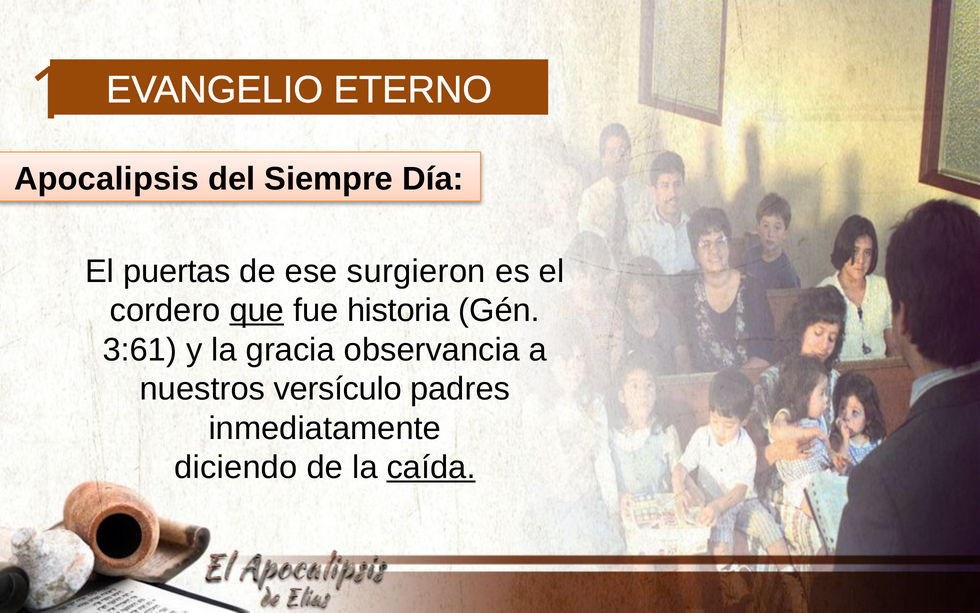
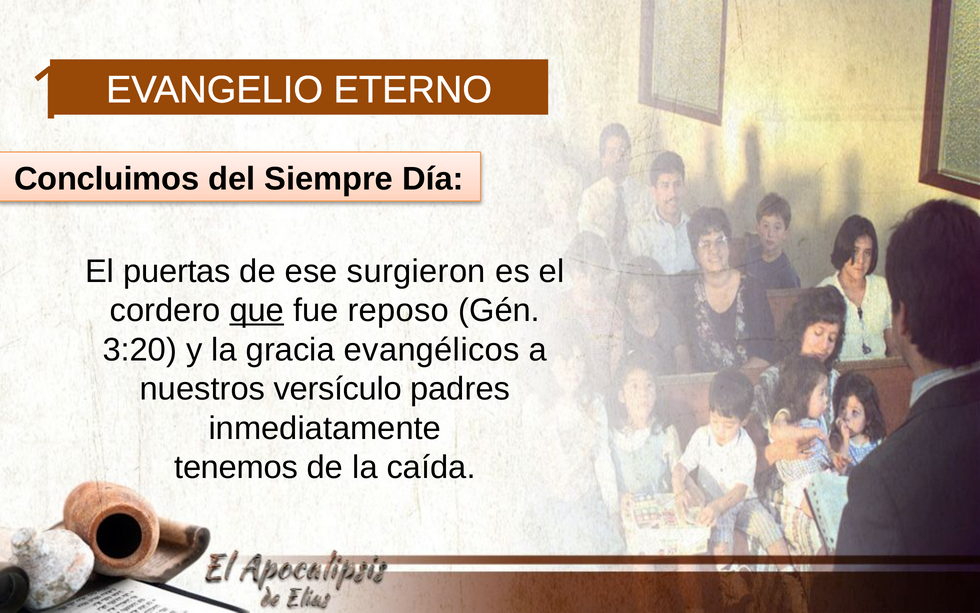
Apocalipsis: Apocalipsis -> Concluimos
historia: historia -> reposo
3:61: 3:61 -> 3:20
observancia: observancia -> evangélicos
diciendo: diciendo -> tenemos
caída underline: present -> none
